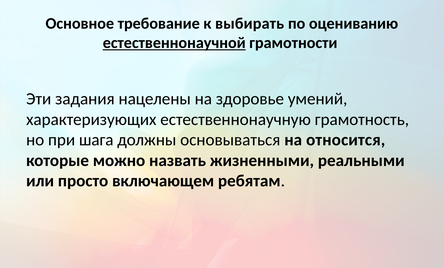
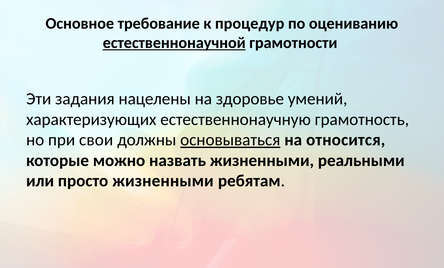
выбирать: выбирать -> процедур
шага: шага -> свои
основываться underline: none -> present
просто включающем: включающем -> жизненными
